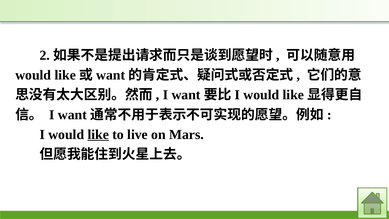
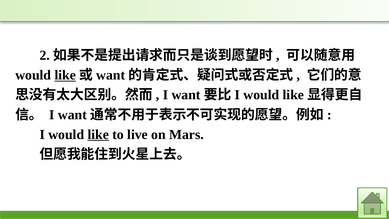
like at (65, 75) underline: none -> present
